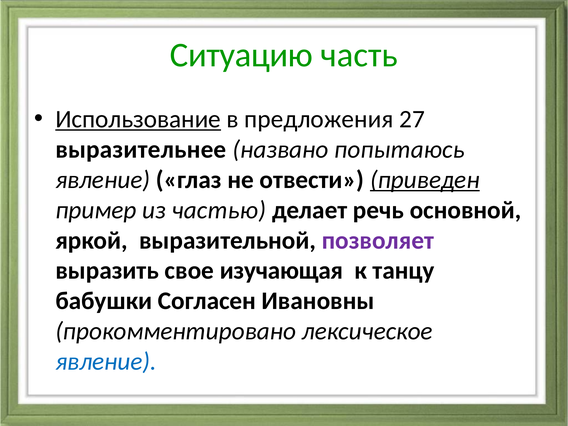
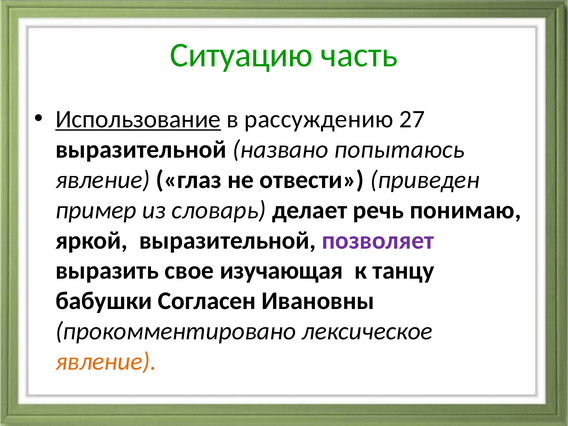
предложения: предложения -> рассуждению
выразительнее at (141, 149): выразительнее -> выразительной
приведен underline: present -> none
частью: частью -> словарь
основной: основной -> понимаю
явление at (106, 362) colour: blue -> orange
